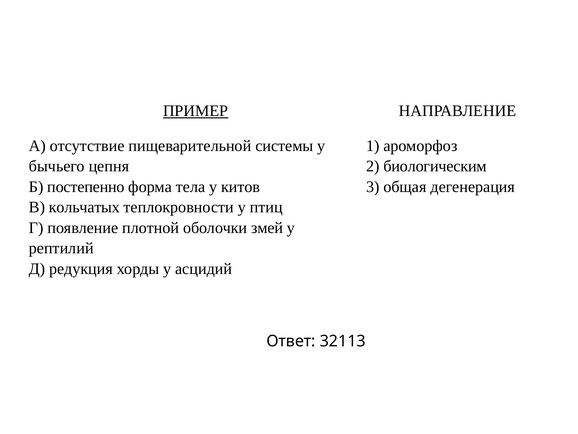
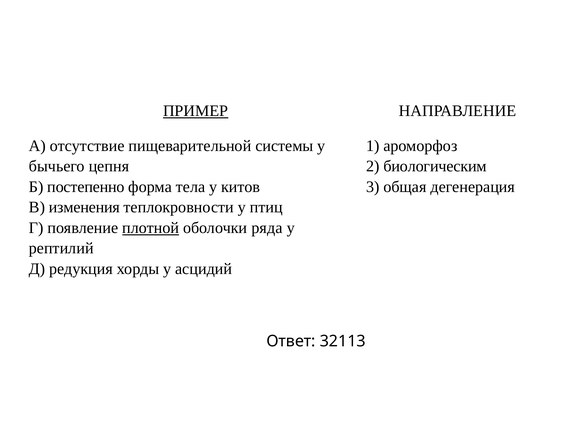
кольчатых: кольчатых -> изменения
плотной underline: none -> present
змей: змей -> ряда
